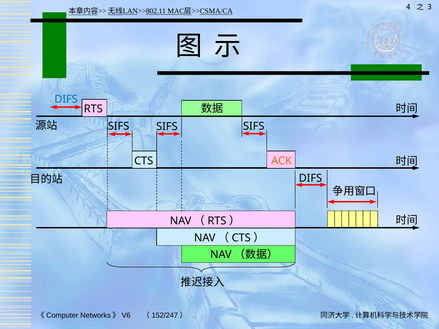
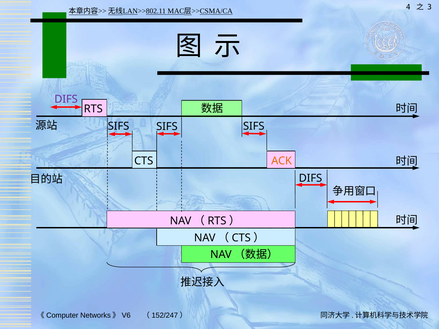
DIFS at (66, 99) colour: blue -> purple
